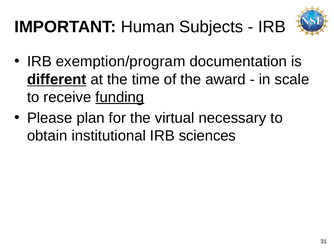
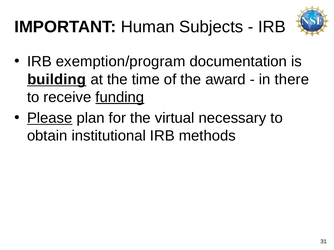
different: different -> building
scale: scale -> there
Please underline: none -> present
sciences: sciences -> methods
